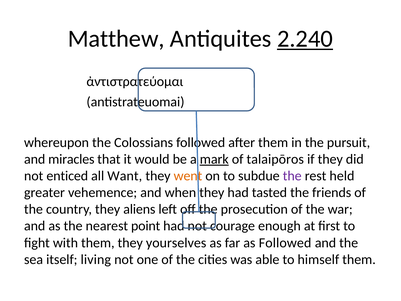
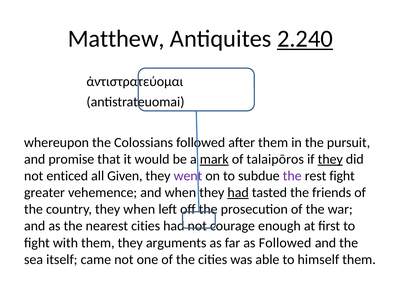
miracles: miracles -> promise
they at (330, 159) underline: none -> present
Want: Want -> Given
went colour: orange -> purple
rest held: held -> fight
had at (238, 192) underline: none -> present
they aliens: aliens -> when
nearest point: point -> cities
yourselves: yourselves -> arguments
living: living -> came
